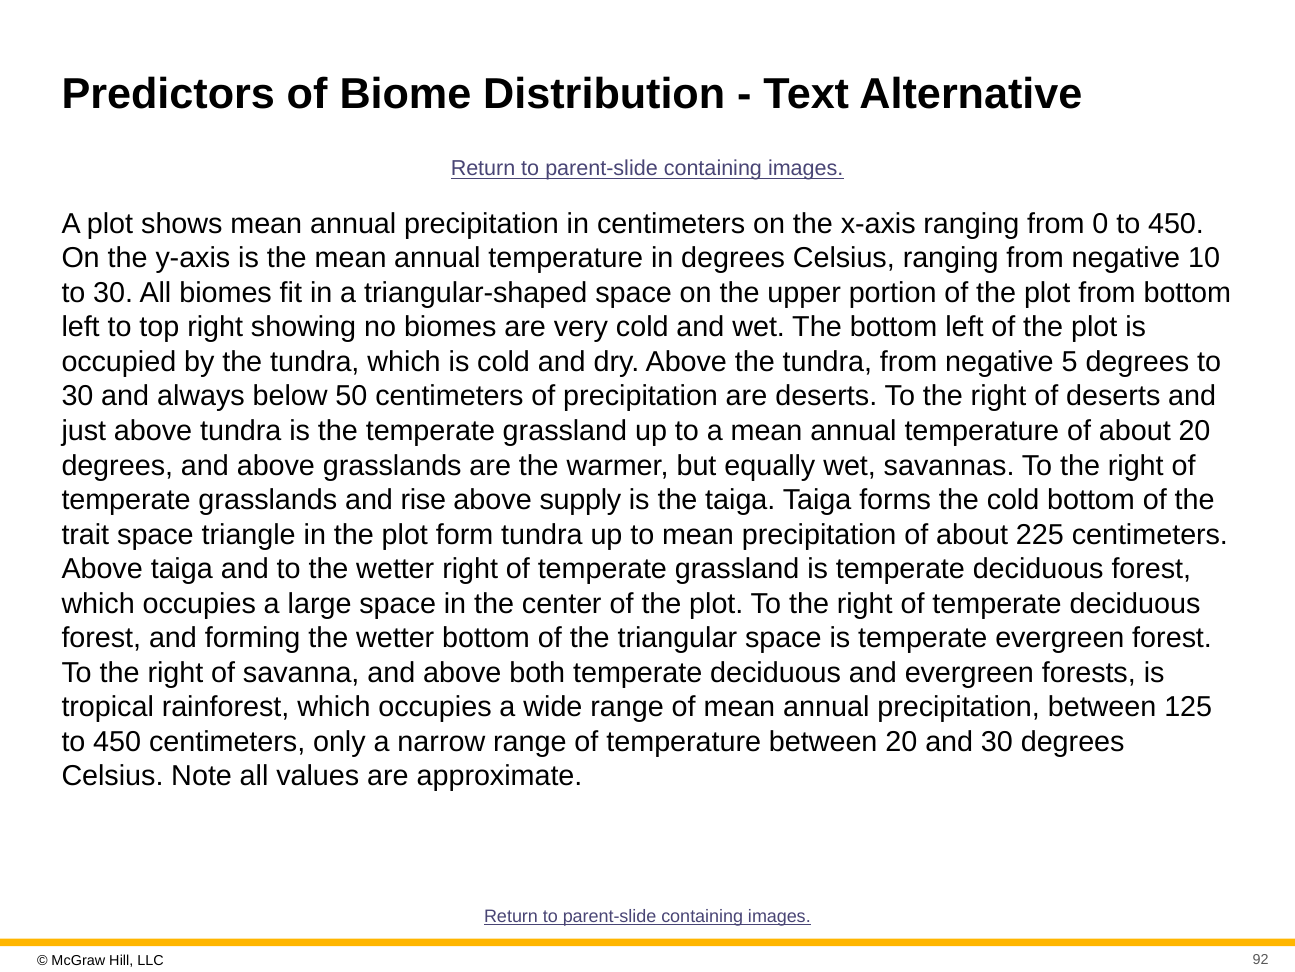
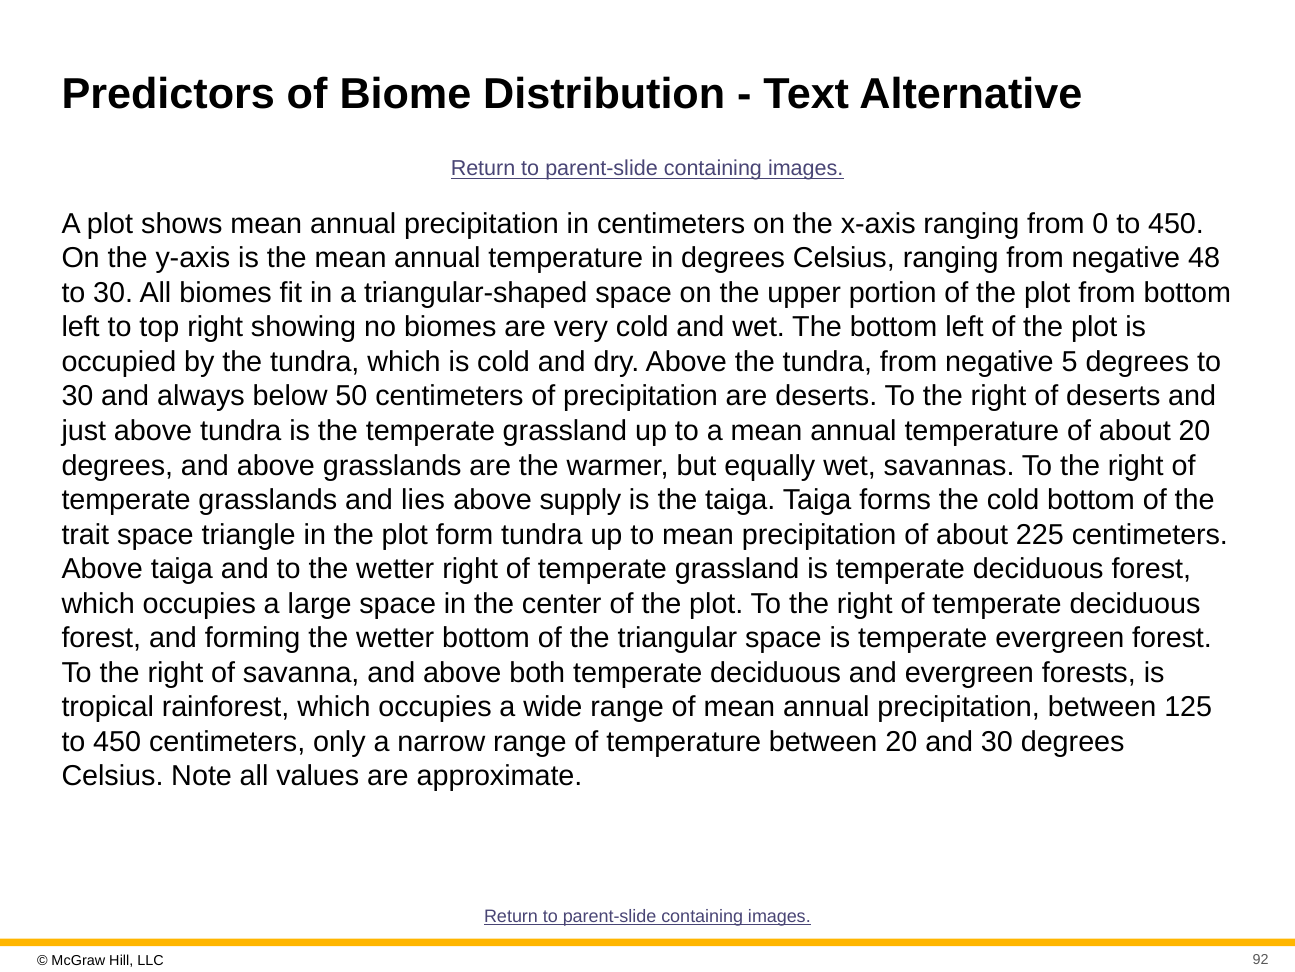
10: 10 -> 48
rise: rise -> lies
